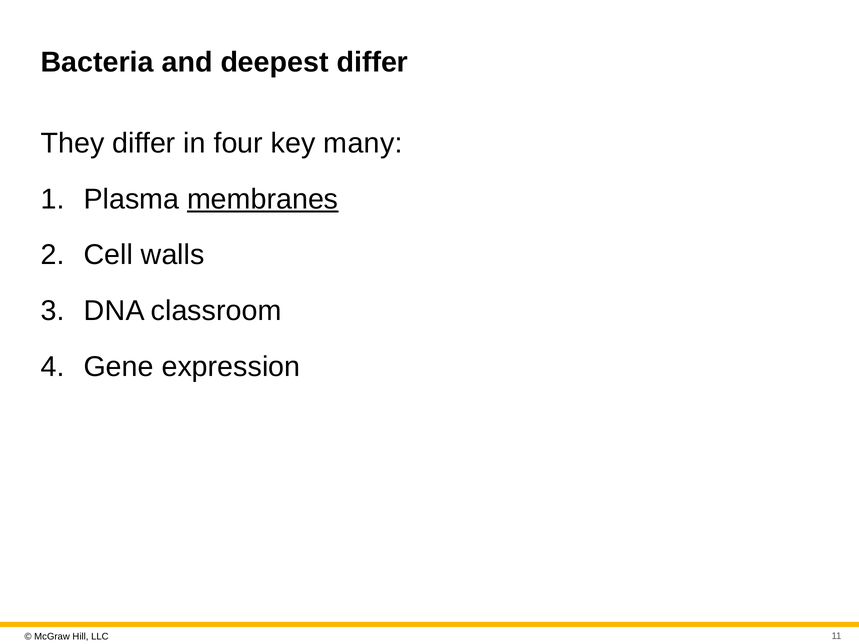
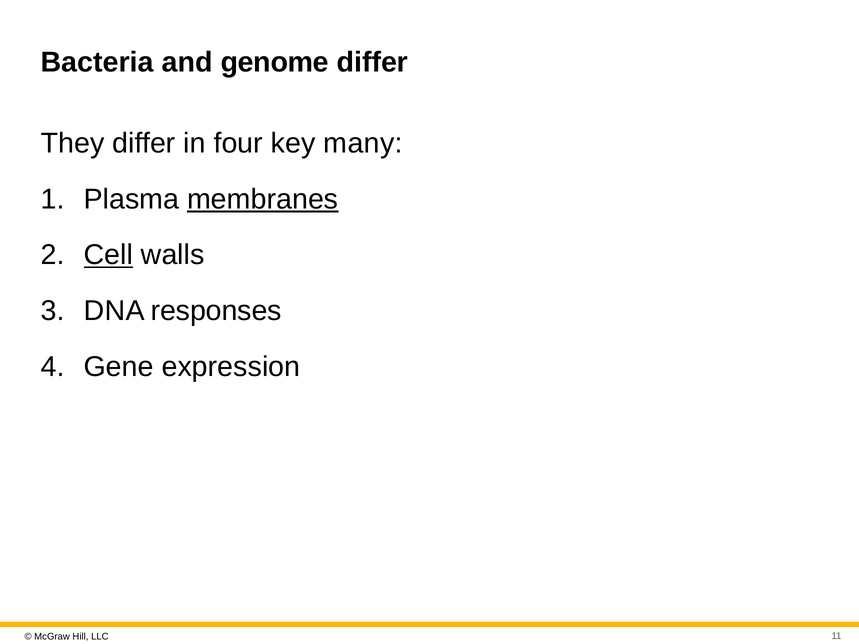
deepest: deepest -> genome
Cell underline: none -> present
classroom: classroom -> responses
